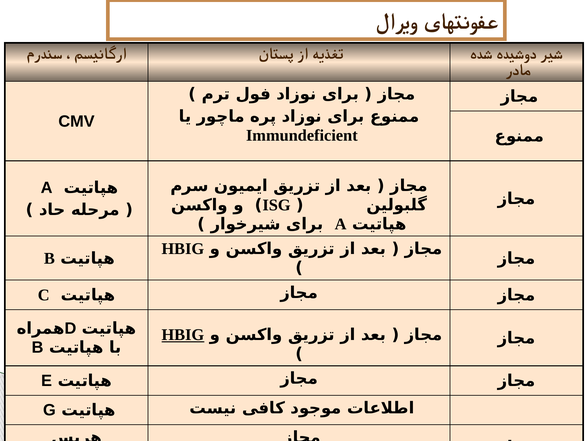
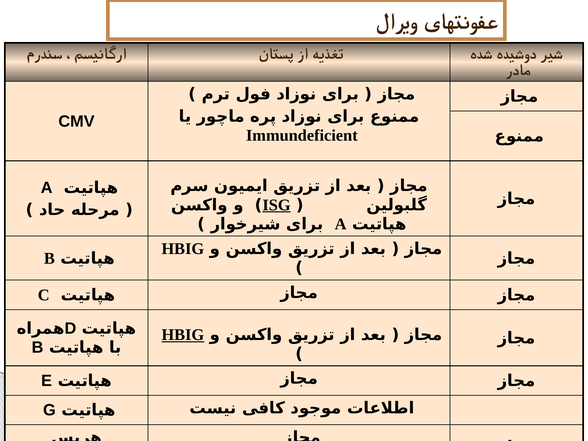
ISG underline: none -> present
